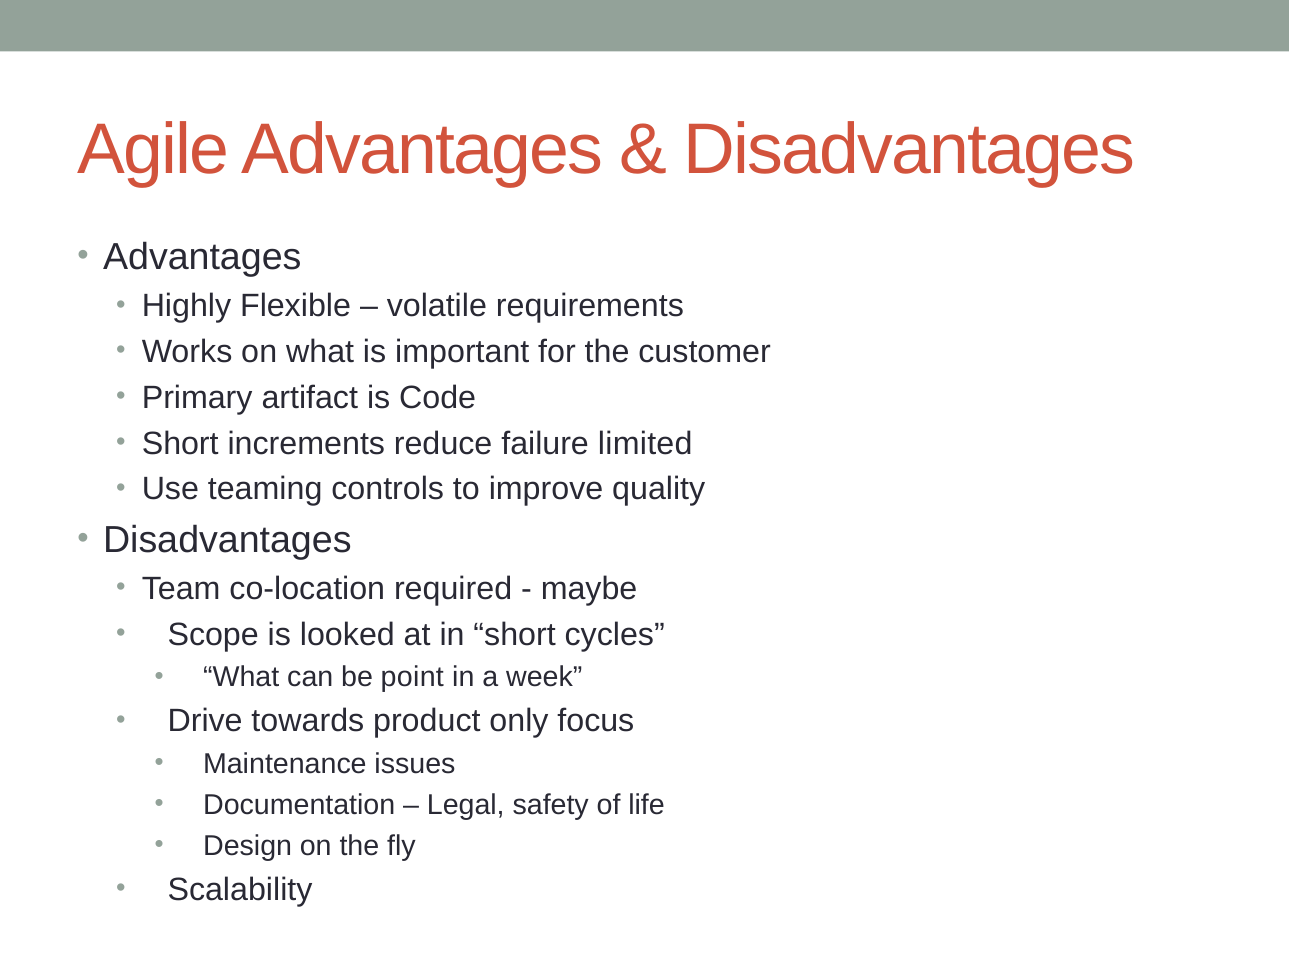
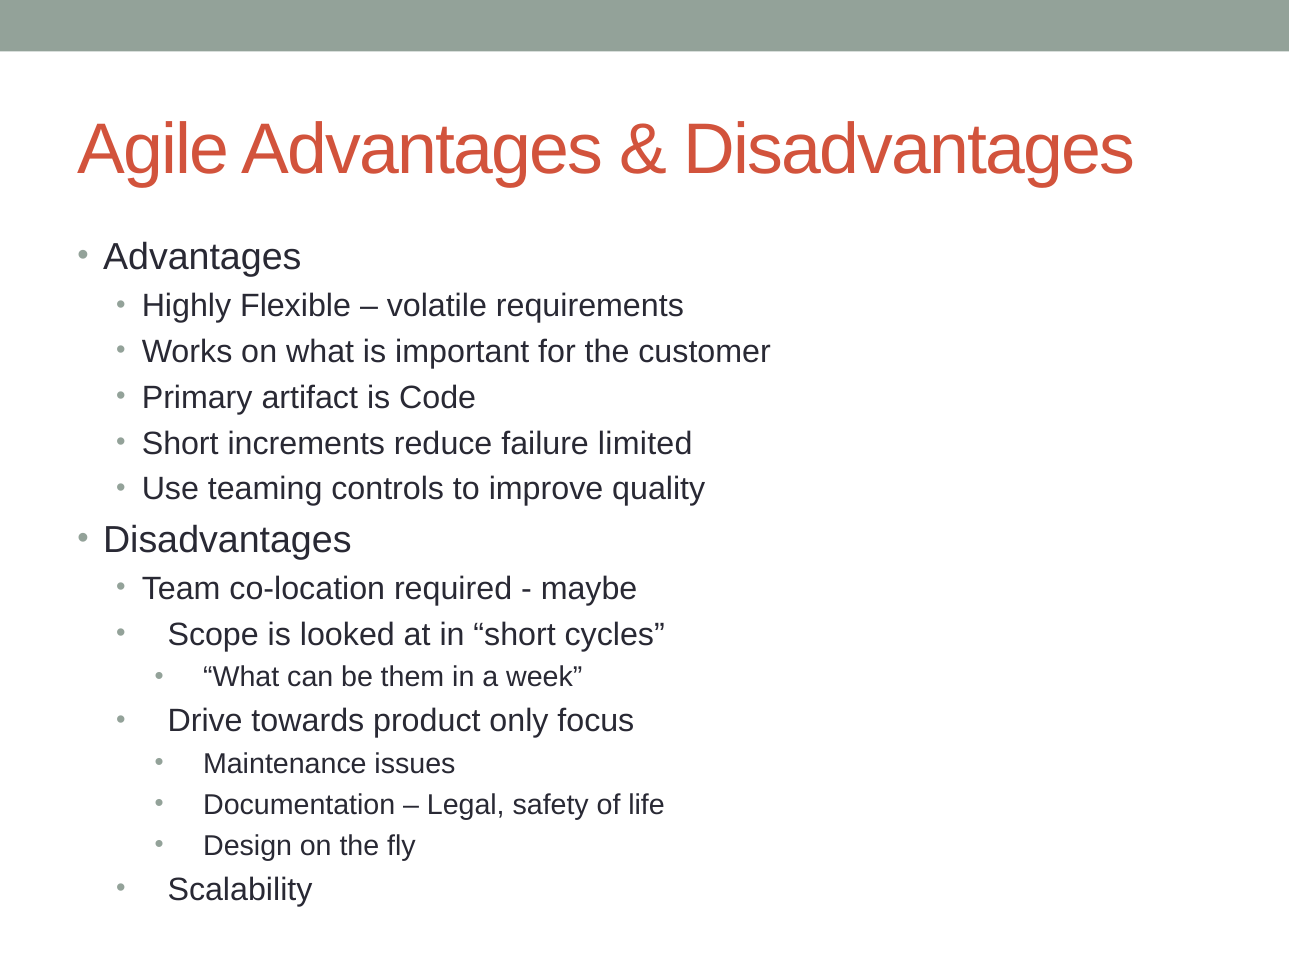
point: point -> them
